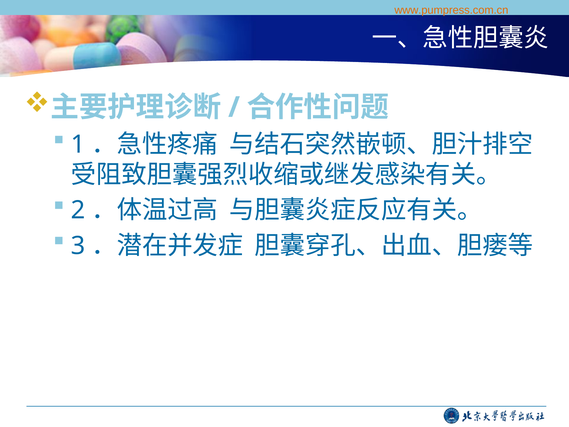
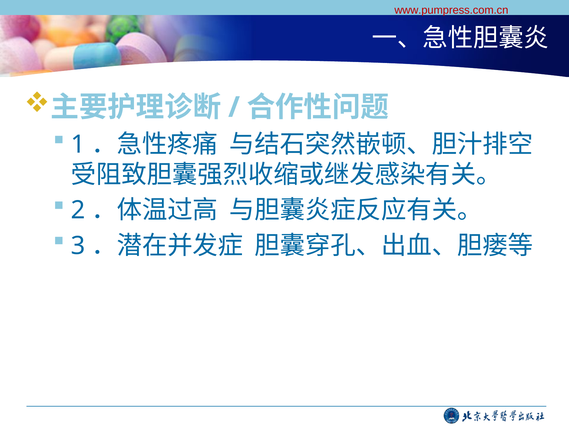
www.pumpress.com.cn colour: orange -> red
